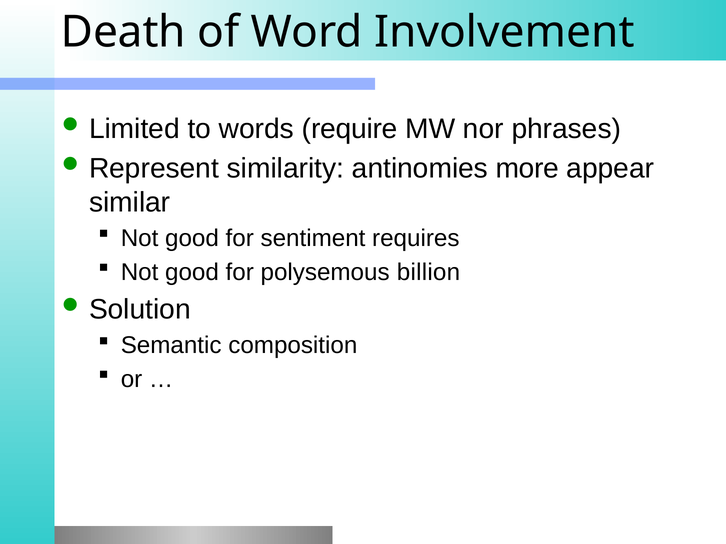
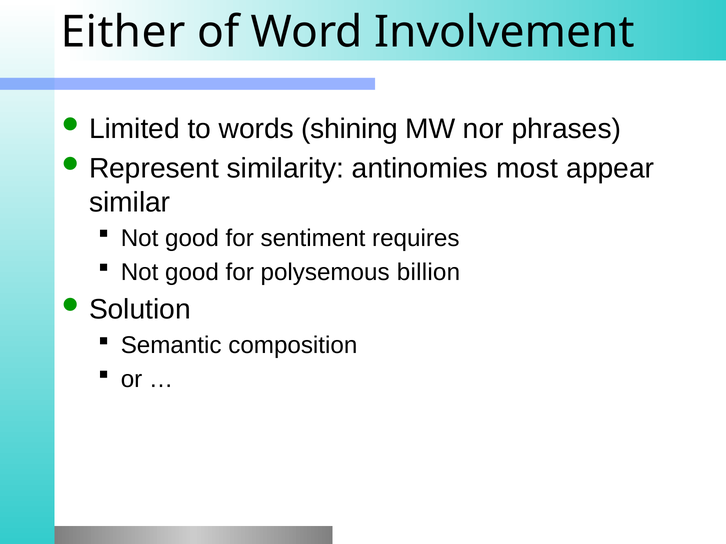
Death: Death -> Either
require: require -> shining
more: more -> most
